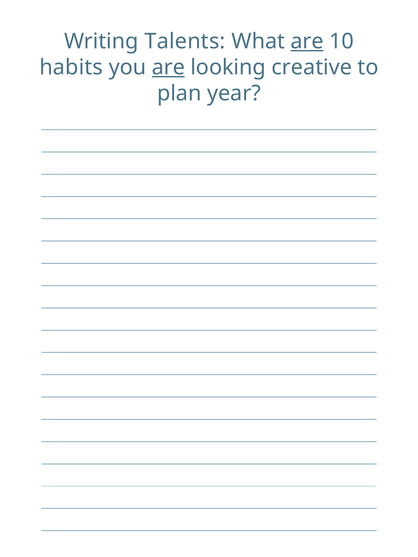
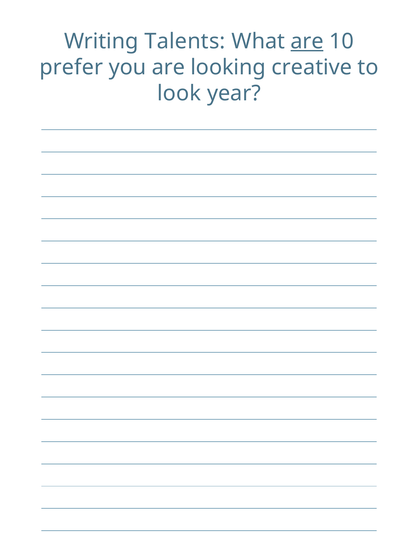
habits: habits -> prefer
are at (168, 67) underline: present -> none
plan: plan -> look
